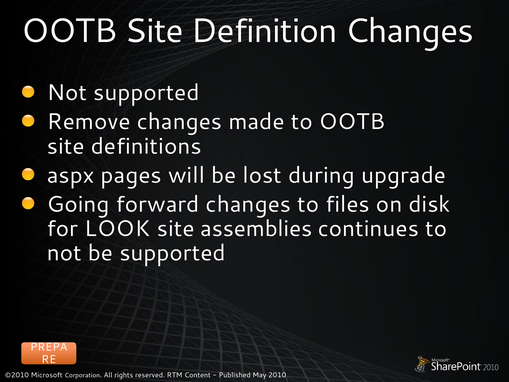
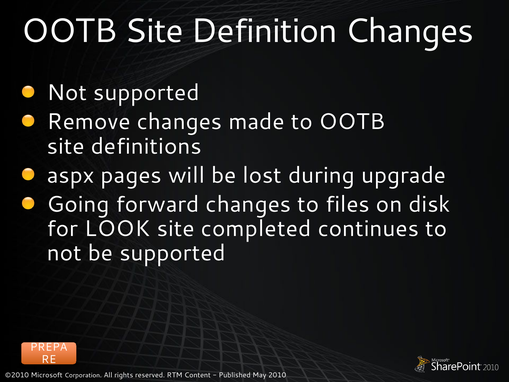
assemblies: assemblies -> completed
